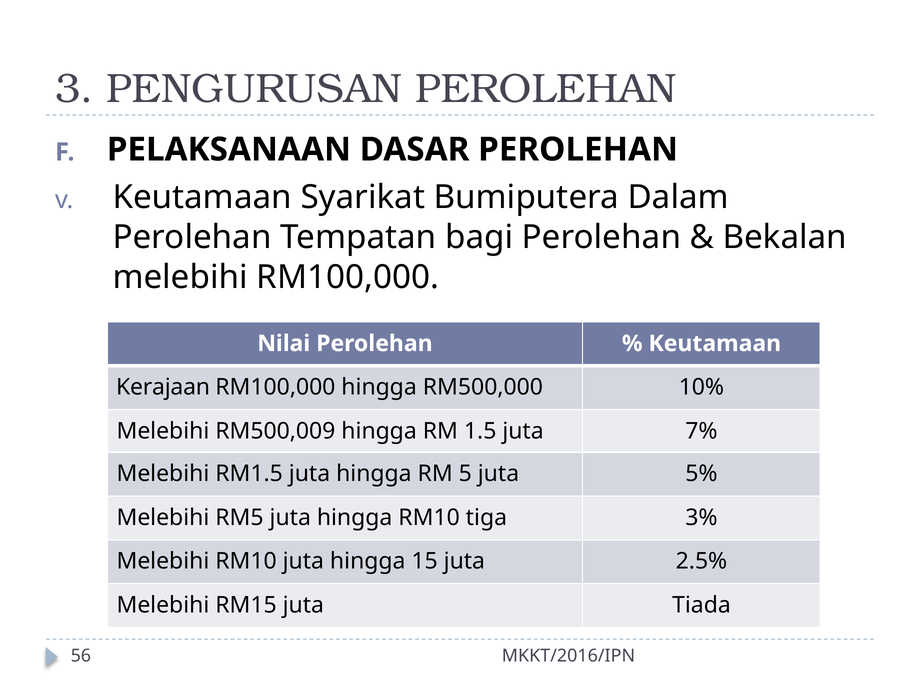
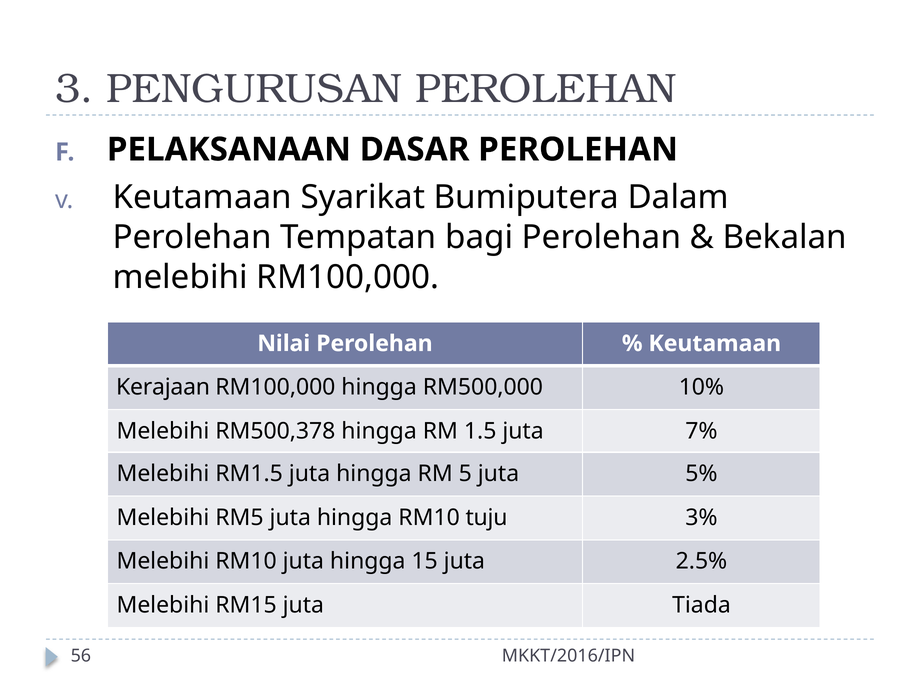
RM500,009: RM500,009 -> RM500,378
tiga: tiga -> tuju
